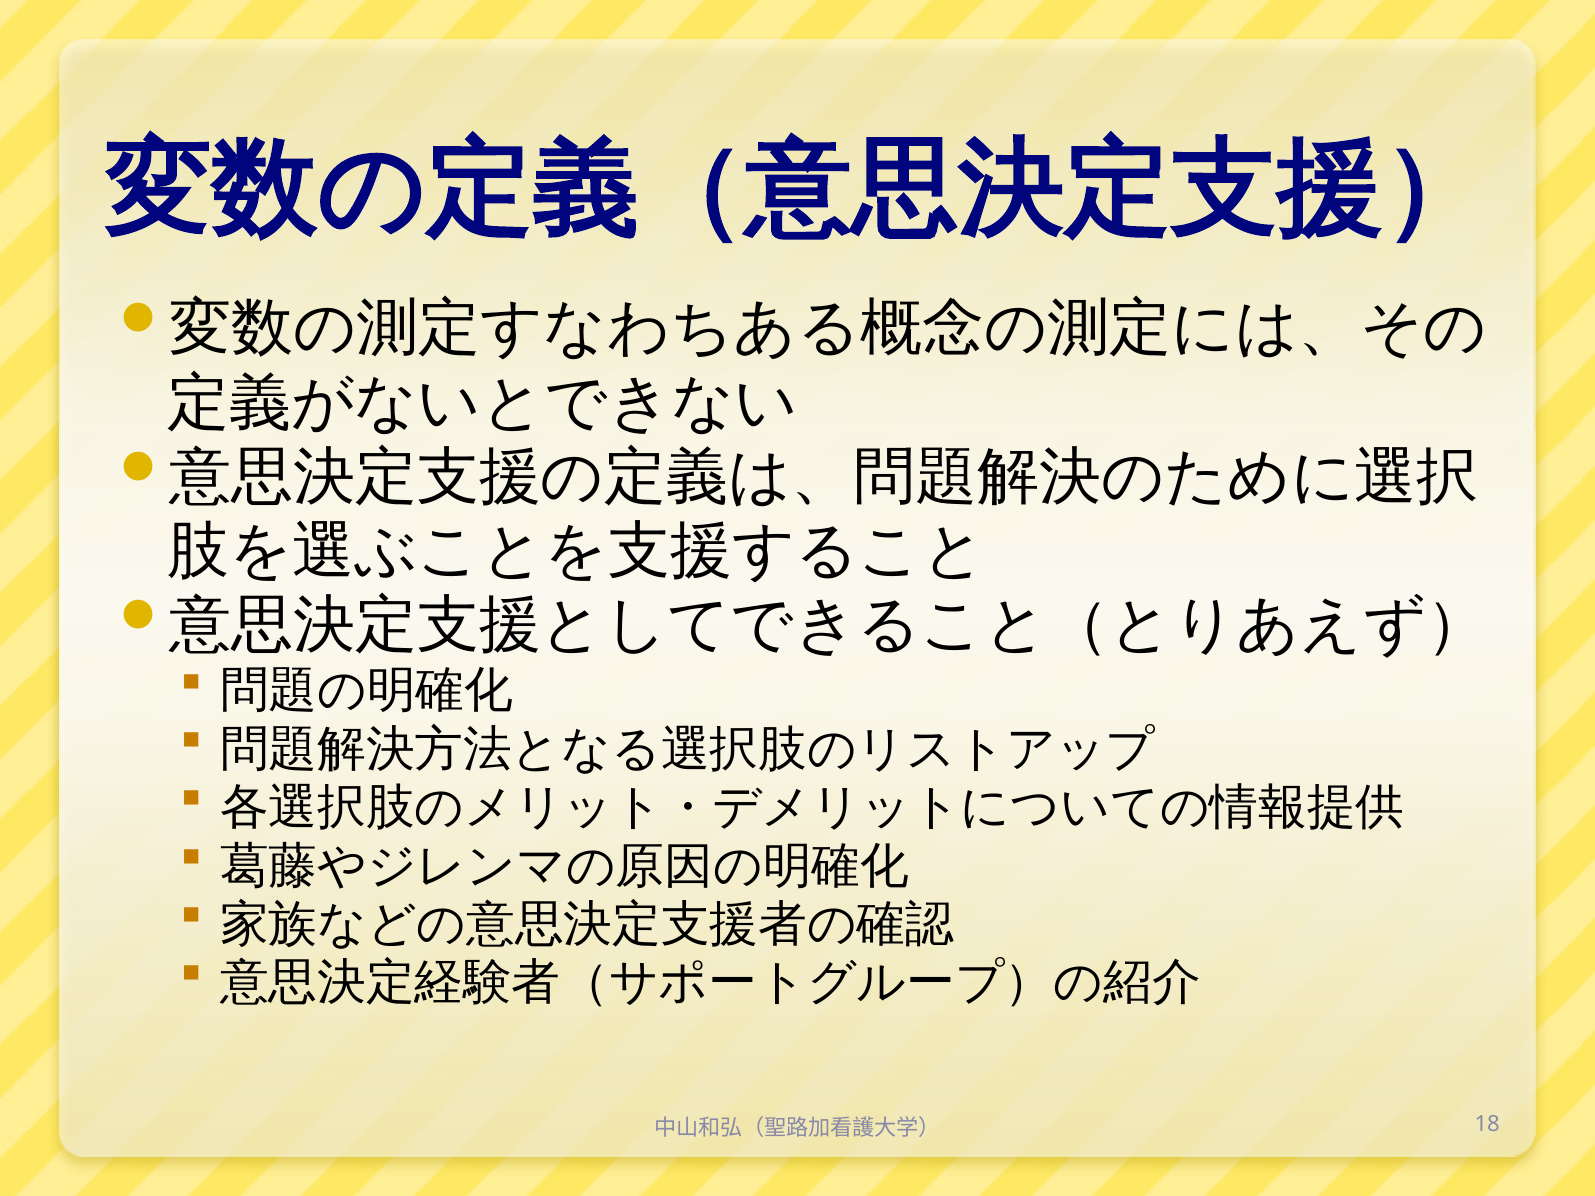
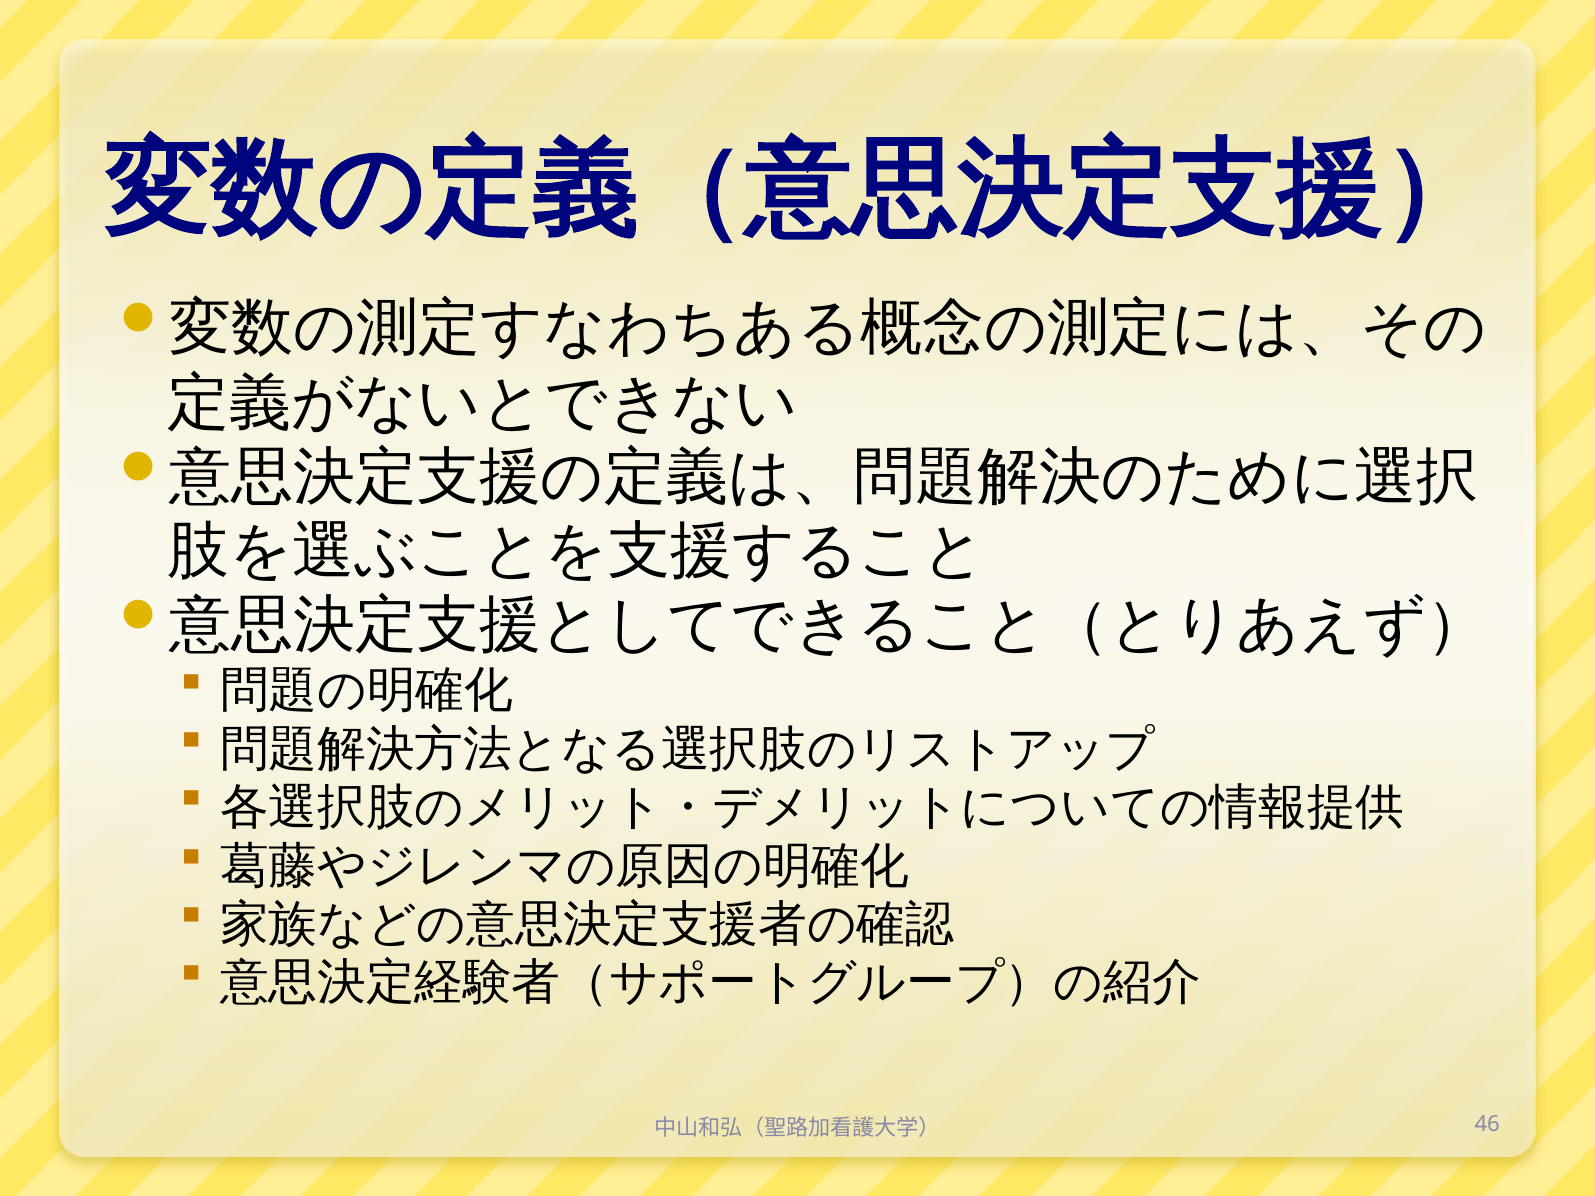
18: 18 -> 46
